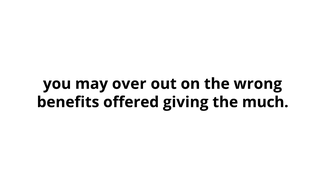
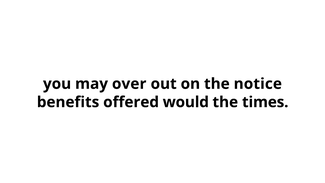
wrong: wrong -> notice
giving: giving -> would
much: much -> times
